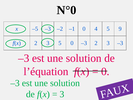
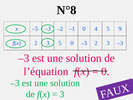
N°0: N°0 -> N°8
